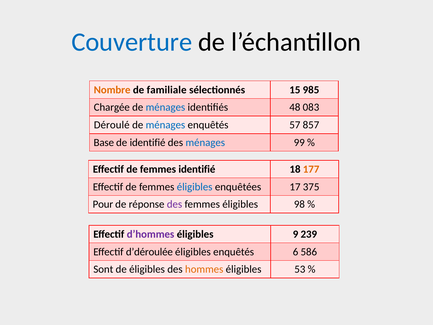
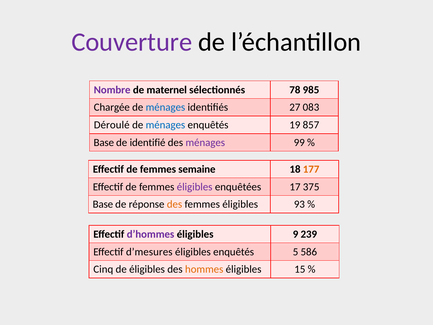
Couverture colour: blue -> purple
Nombre colour: orange -> purple
familiale: familiale -> maternel
15: 15 -> 78
48: 48 -> 27
57: 57 -> 19
ménages at (205, 142) colour: blue -> purple
femmes identifié: identifié -> semaine
éligibles at (195, 187) colour: blue -> purple
Pour at (103, 204): Pour -> Base
des at (175, 204) colour: purple -> orange
98: 98 -> 93
d’déroulée: d’déroulée -> d’mesures
6: 6 -> 5
Sont: Sont -> Cinq
53: 53 -> 15
